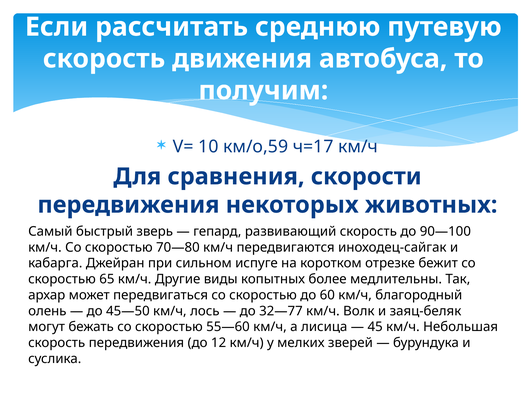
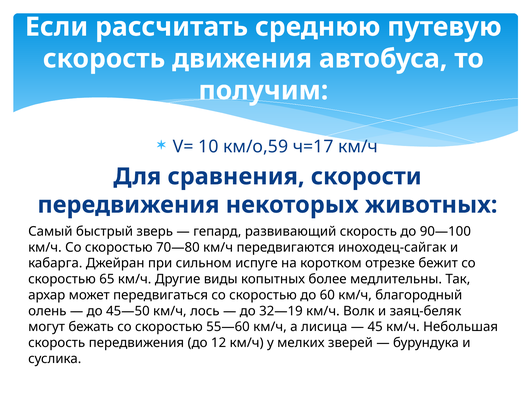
32—77: 32—77 -> 32—19
